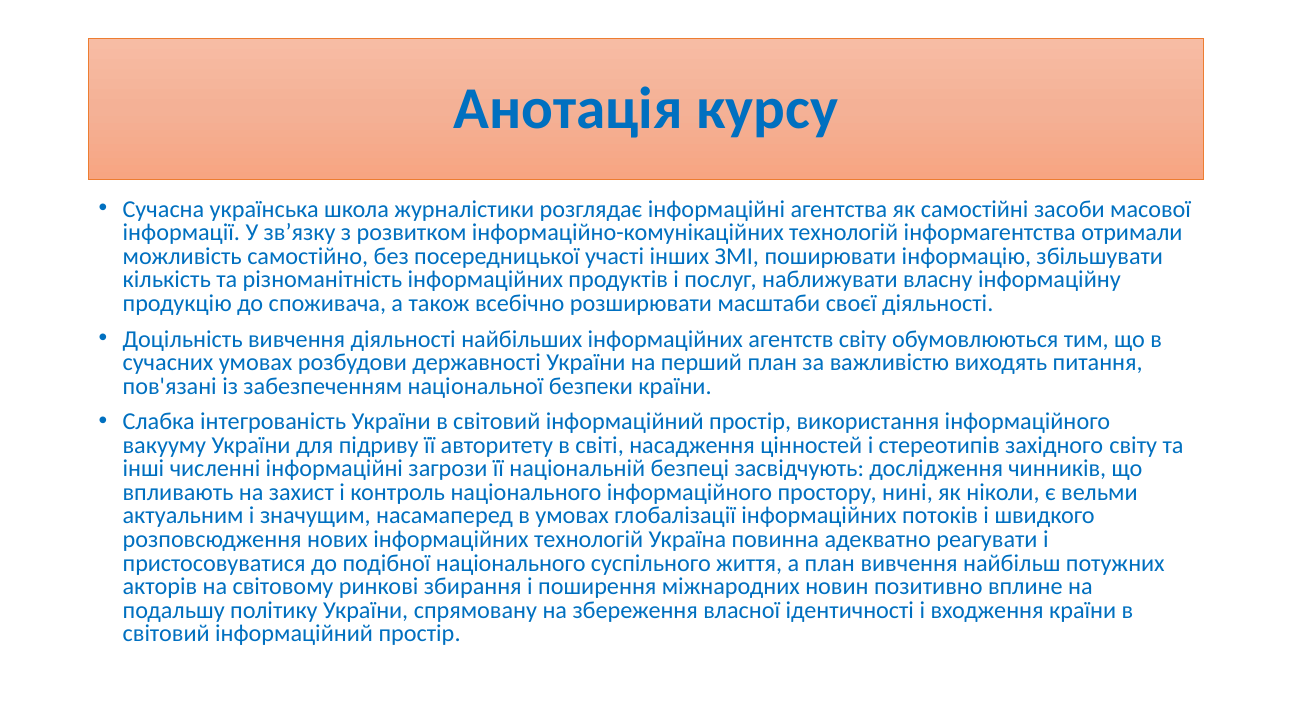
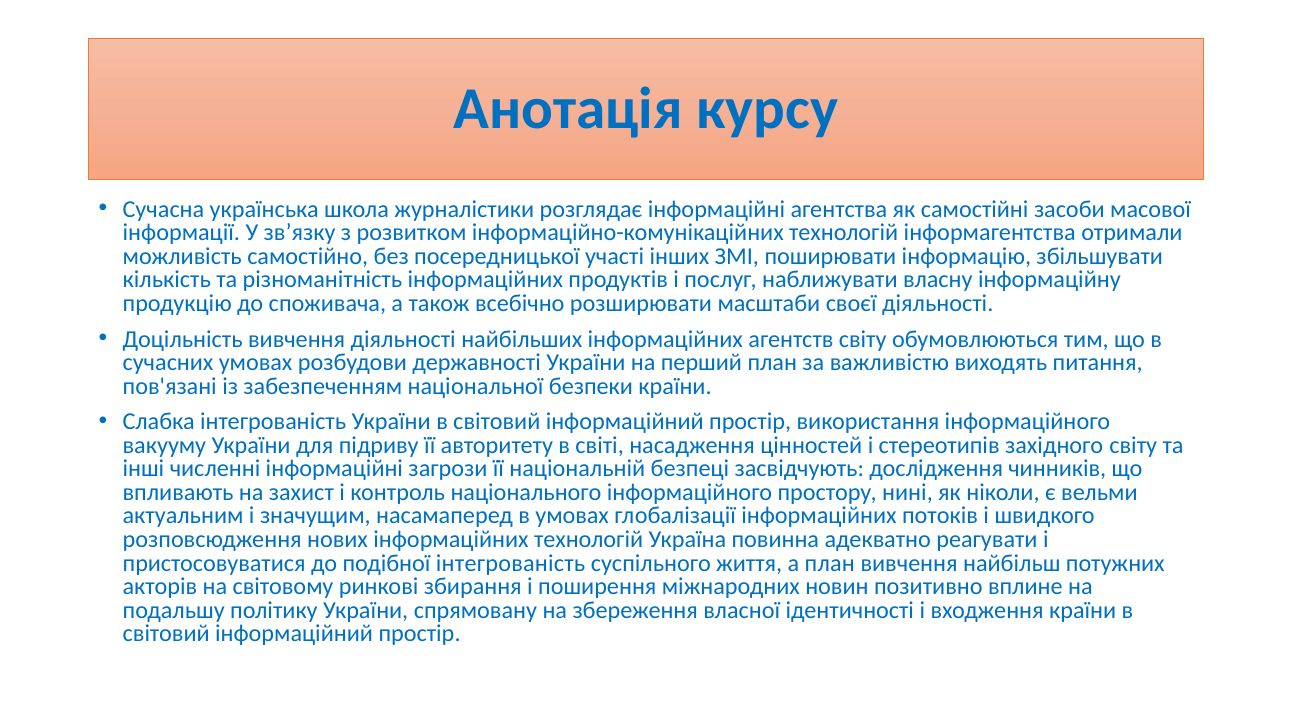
подібної національного: національного -> інтегрованість
